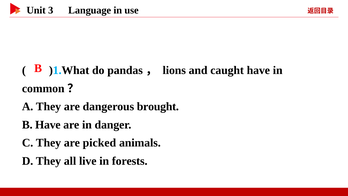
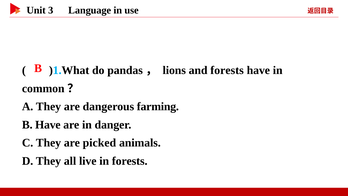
and caught: caught -> forests
brought: brought -> farming
